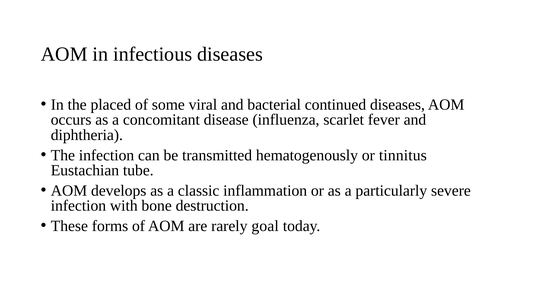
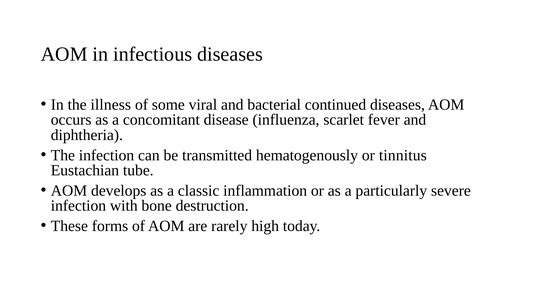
placed: placed -> illness
goal: goal -> high
